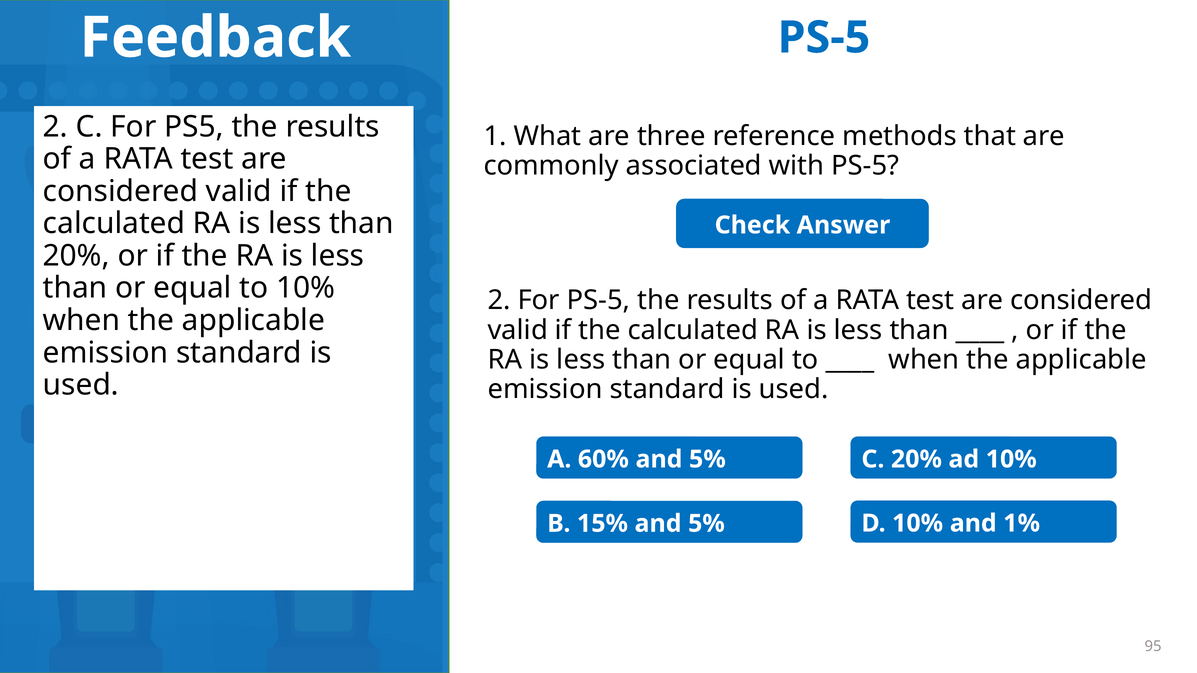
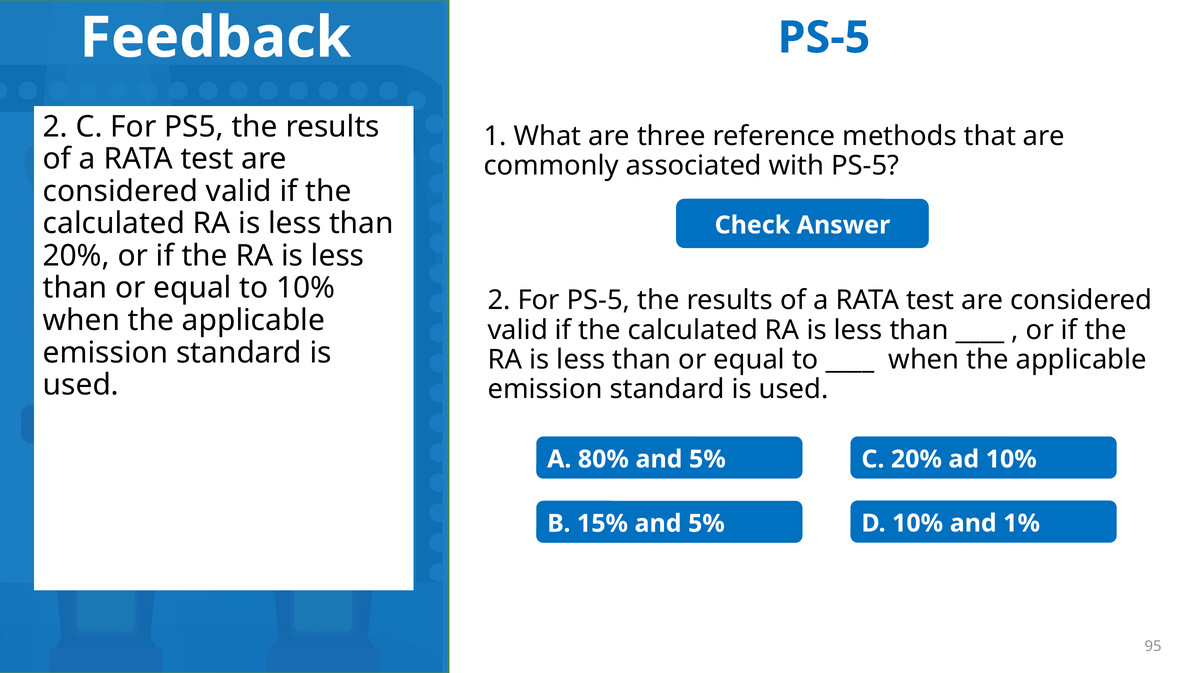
60%: 60% -> 80%
